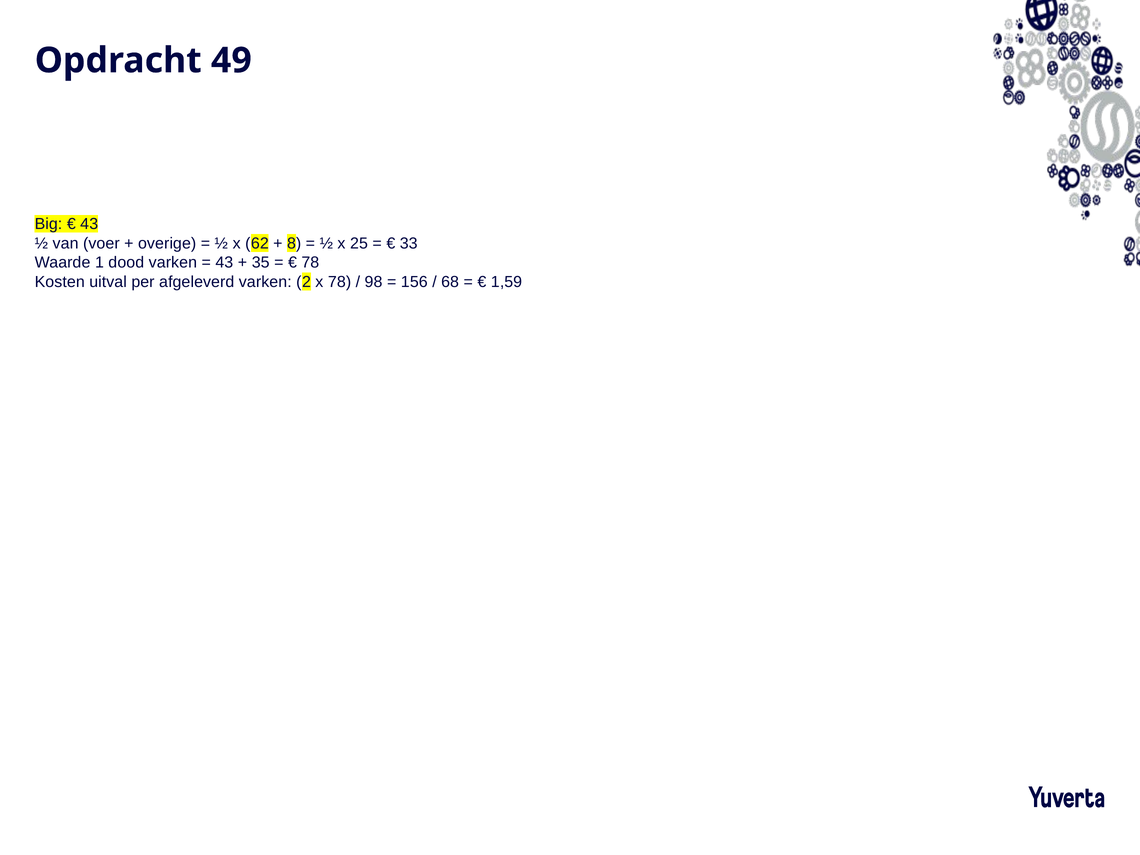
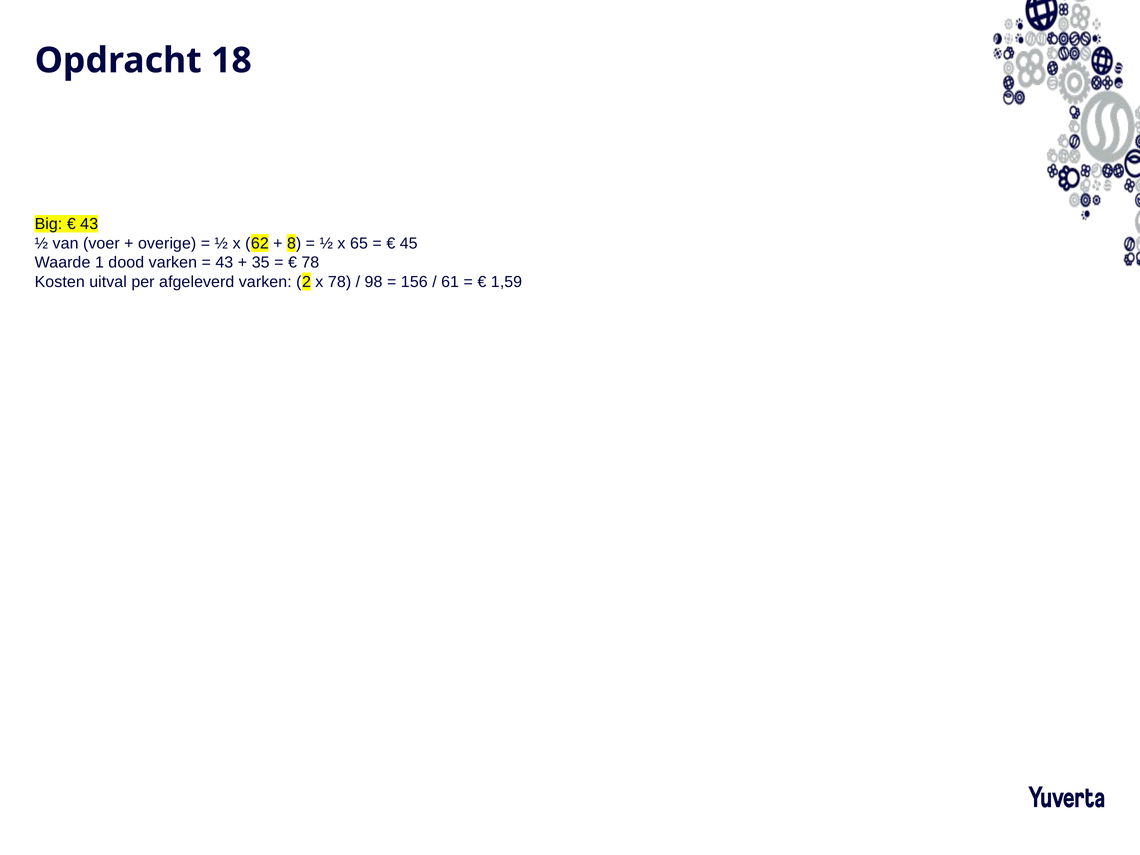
49: 49 -> 18
25: 25 -> 65
33: 33 -> 45
68: 68 -> 61
